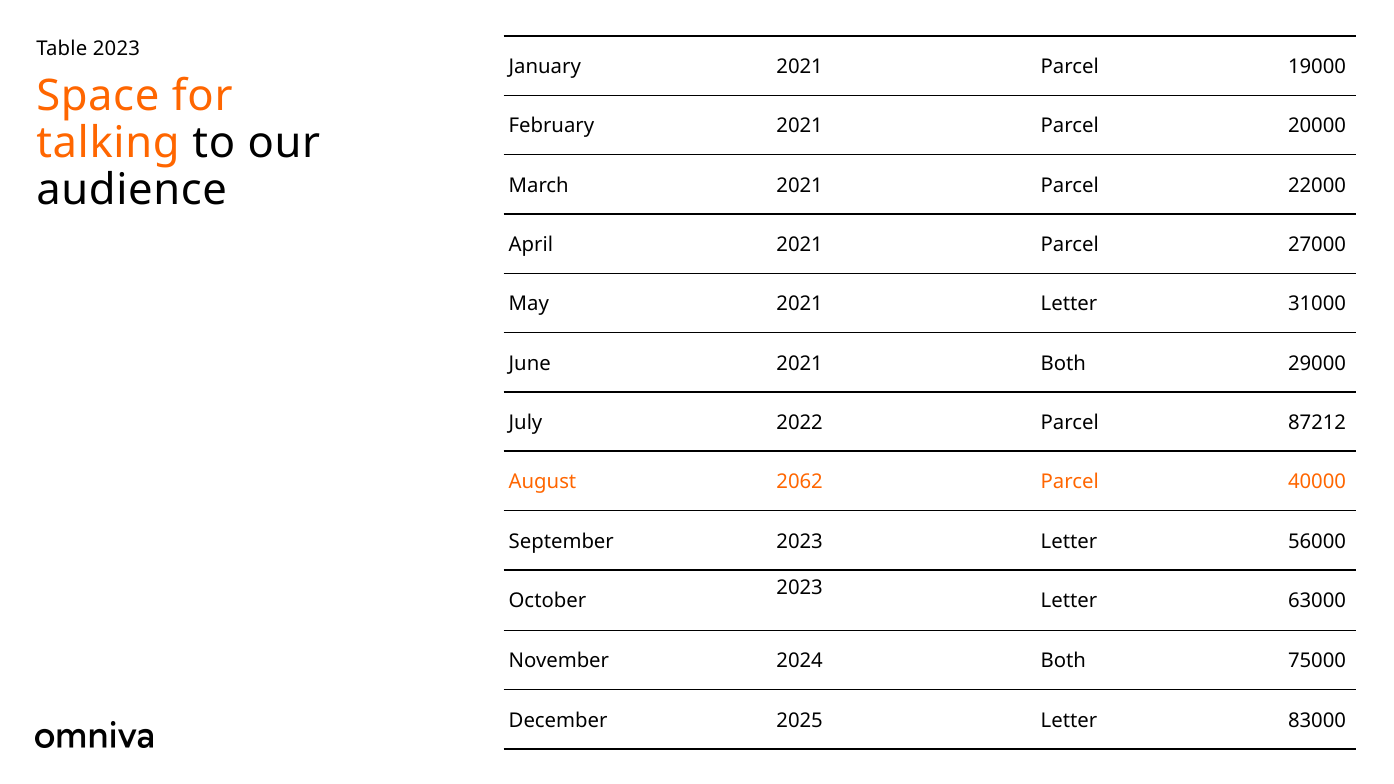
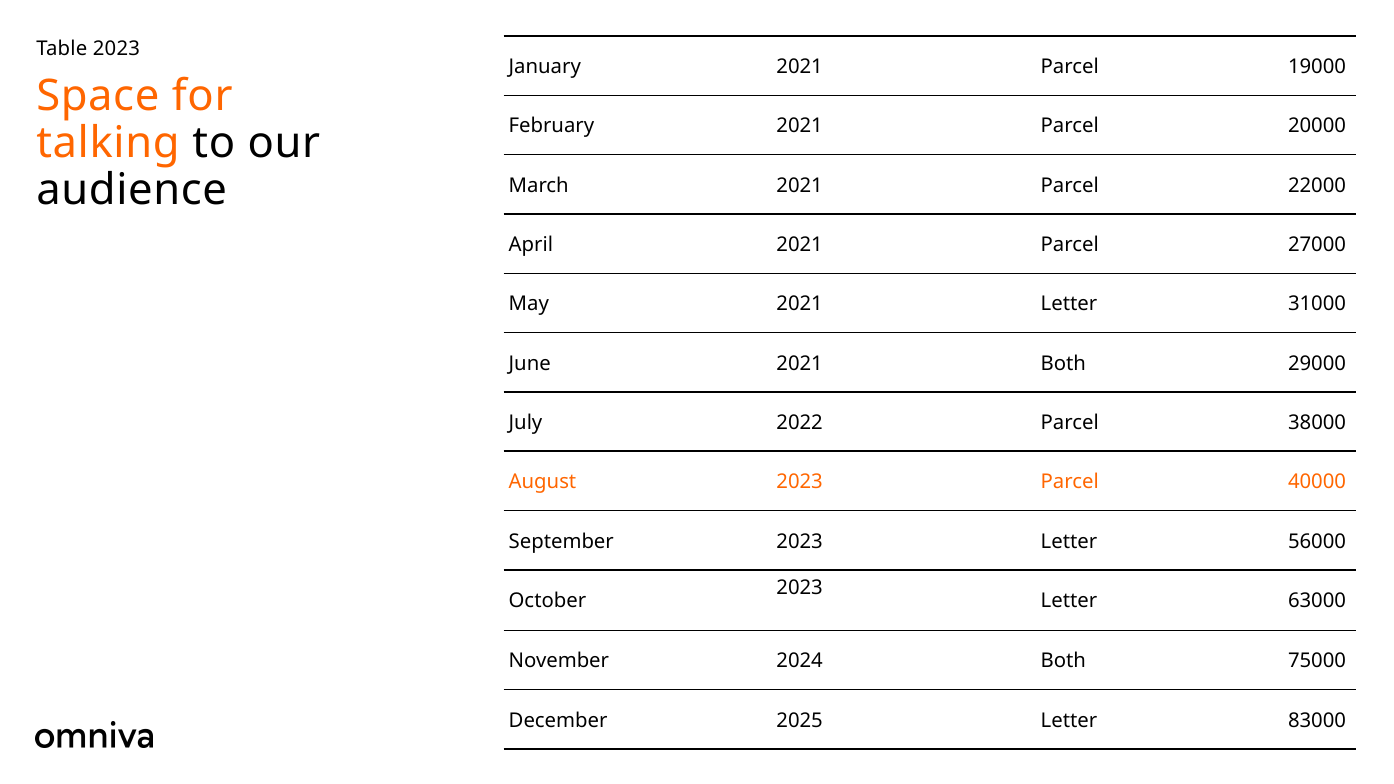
87212: 87212 -> 38000
August 2062: 2062 -> 2023
